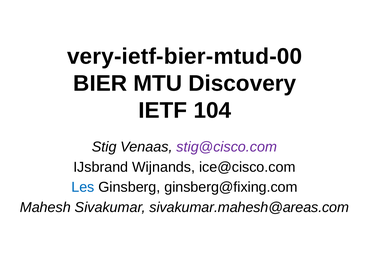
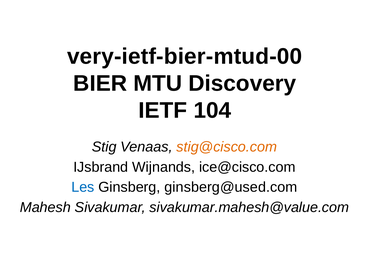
stig@cisco.com colour: purple -> orange
ginsberg@fixing.com: ginsberg@fixing.com -> ginsberg@used.com
sivakumar.mahesh@areas.com: sivakumar.mahesh@areas.com -> sivakumar.mahesh@value.com
